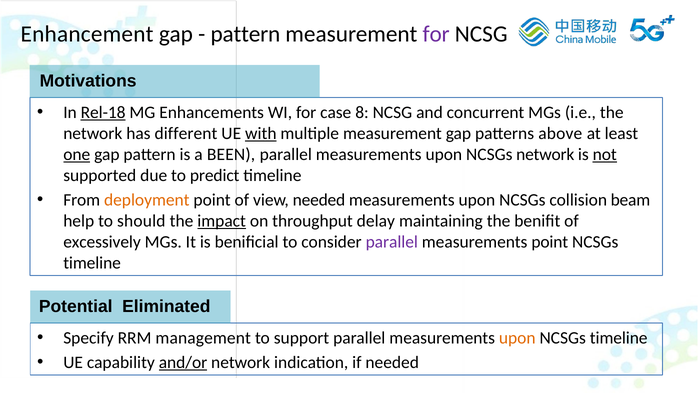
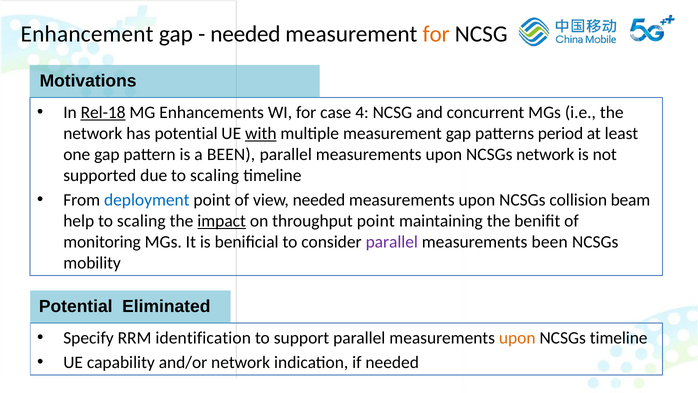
pattern at (245, 34): pattern -> needed
for at (436, 34) colour: purple -> orange
8: 8 -> 4
has different: different -> potential
above: above -> period
one underline: present -> none
not underline: present -> none
due to predict: predict -> scaling
deployment colour: orange -> blue
help to should: should -> scaling
throughput delay: delay -> point
excessively: excessively -> monitoring
measurements point: point -> been
timeline at (92, 263): timeline -> mobility
management: management -> identification
and/or underline: present -> none
